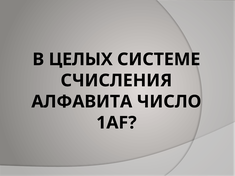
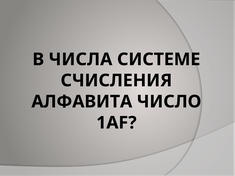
ЦЕЛЫХ: ЦЕЛЫХ -> ЧИСЛА
